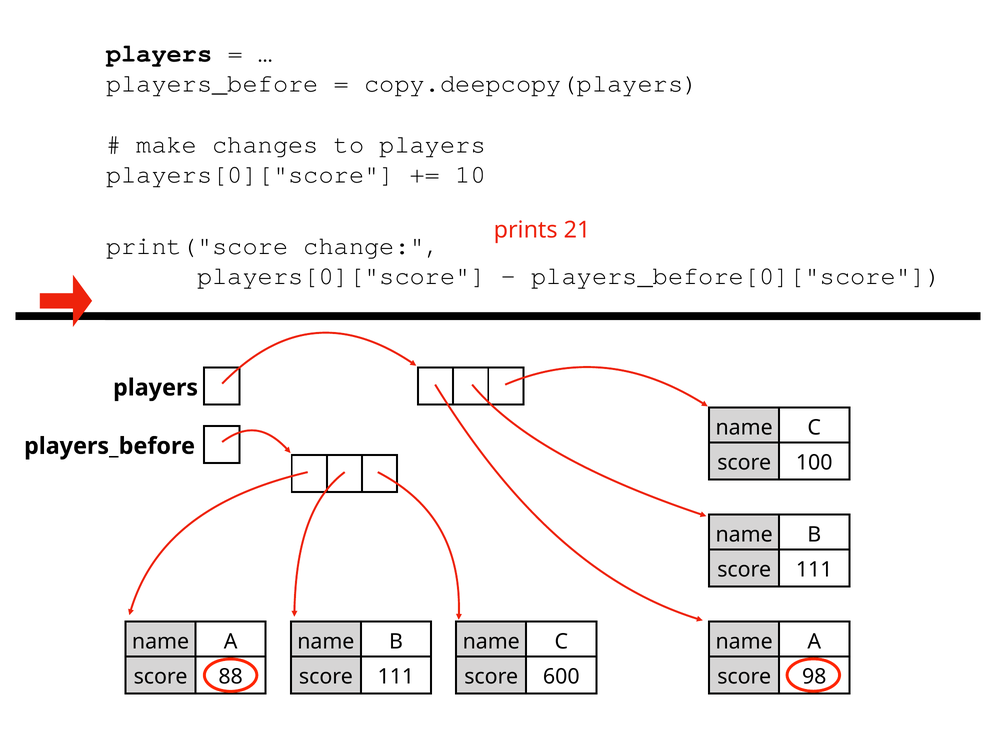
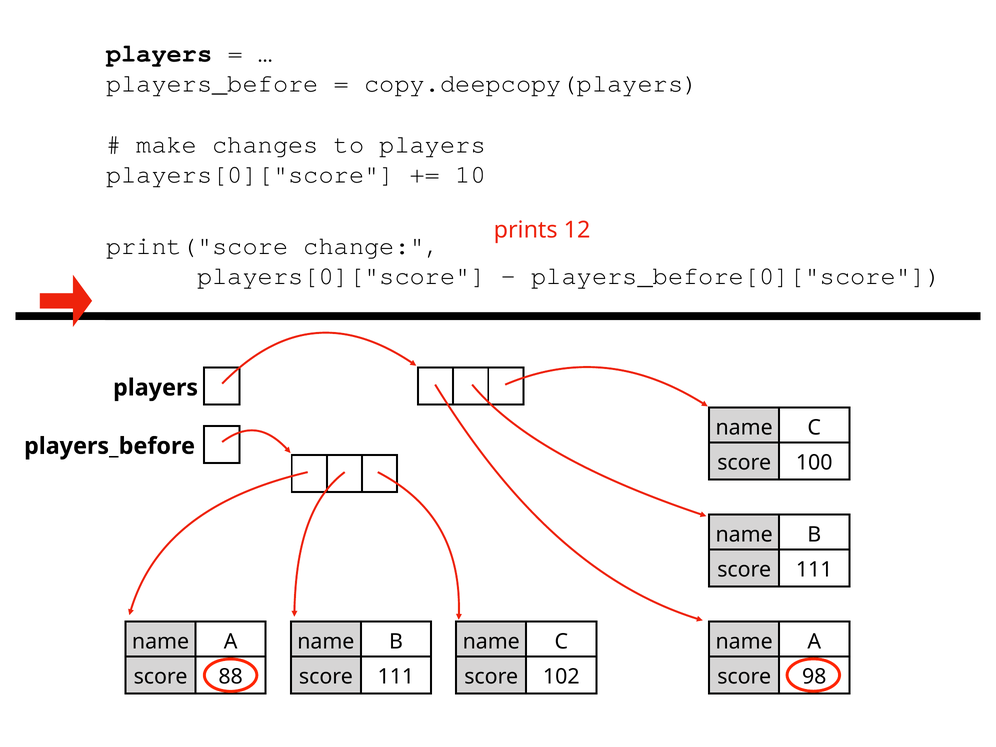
21: 21 -> 12
600: 600 -> 102
